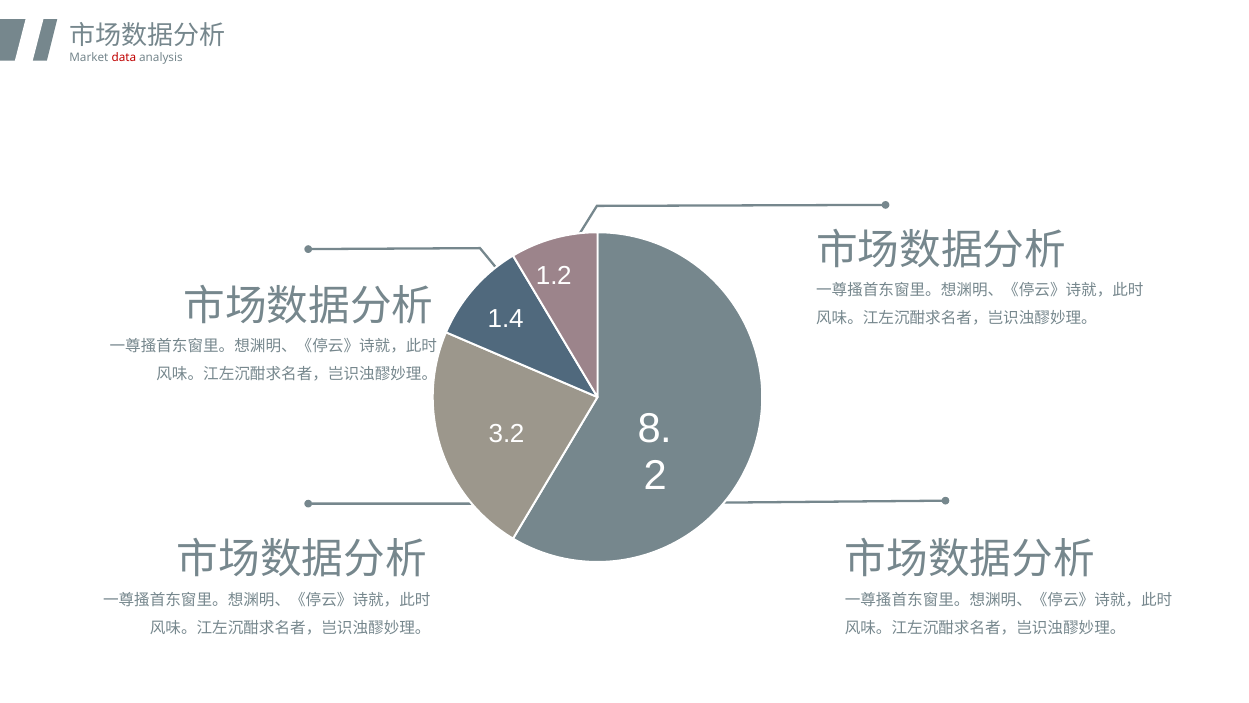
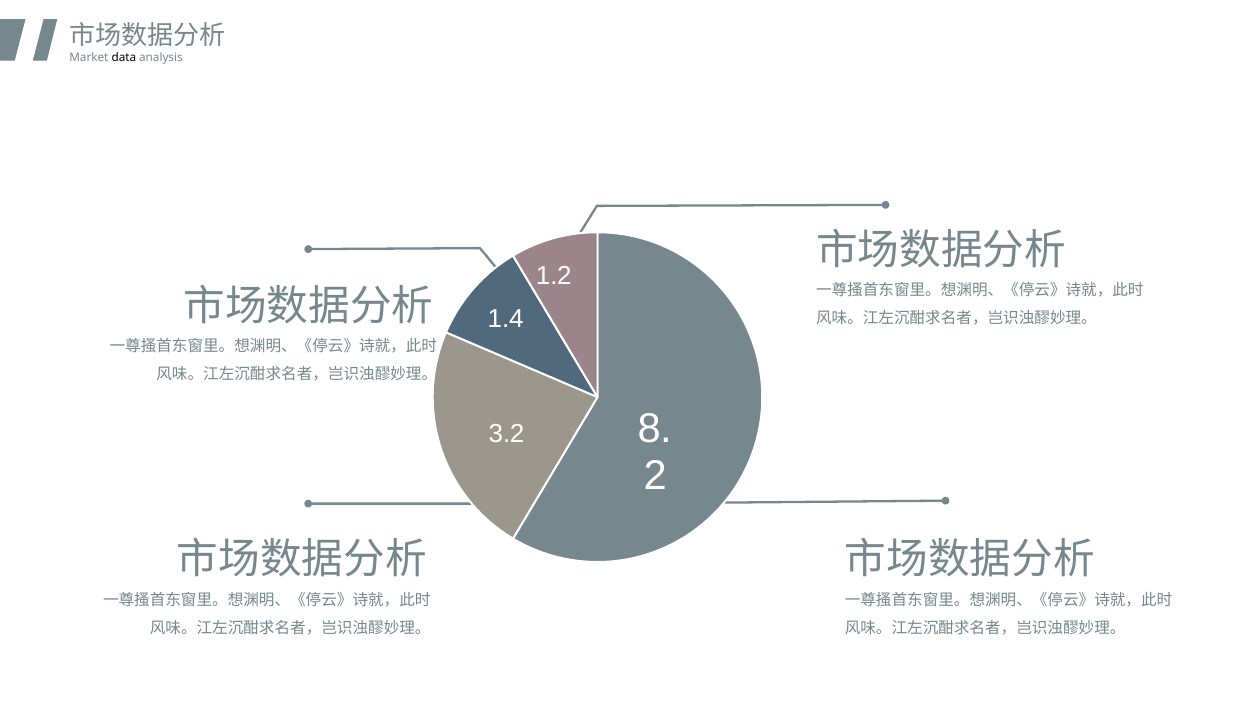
data colour: red -> black
